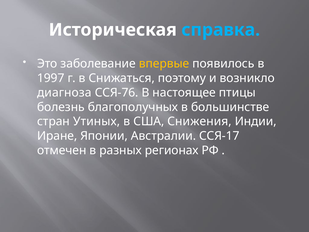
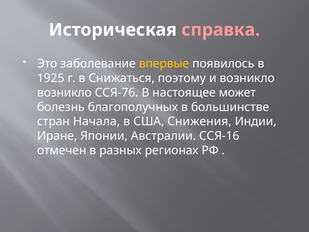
справка colour: light blue -> pink
1997: 1997 -> 1925
диагноза at (64, 93): диагноза -> возникло
птицы: птицы -> может
Утиных: Утиных -> Начала
ССЯ-17: ССЯ-17 -> ССЯ-16
